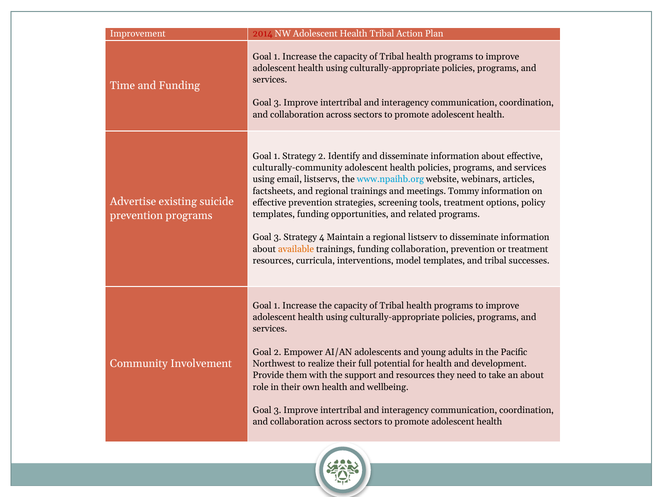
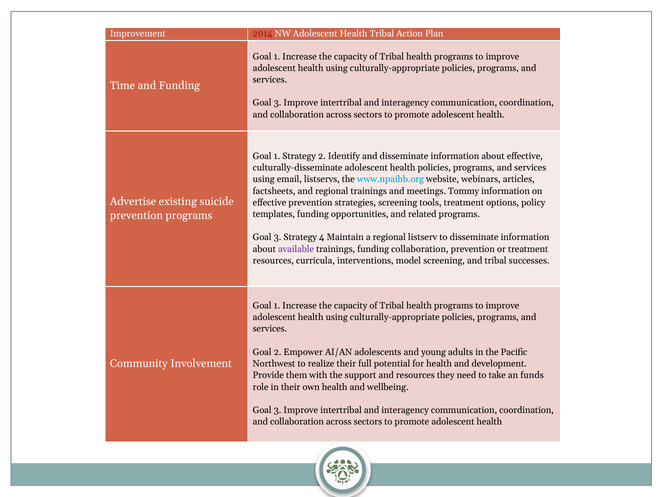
culturally-community: culturally-community -> culturally-disseminate
available colour: orange -> purple
model templates: templates -> screening
an about: about -> funds
